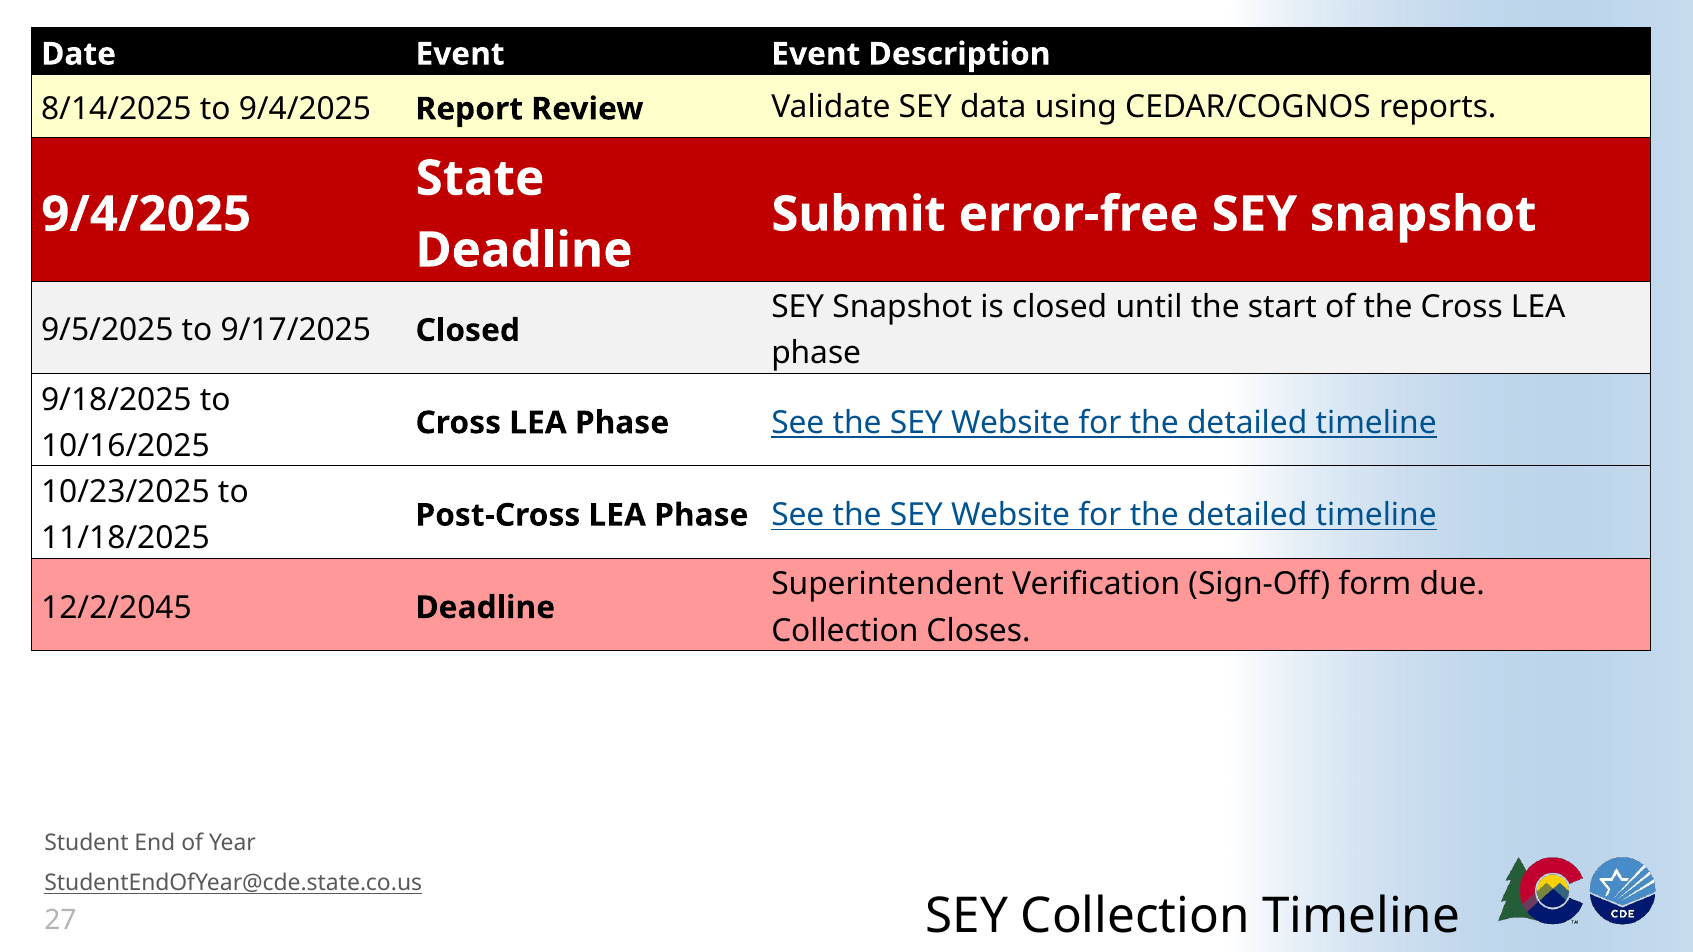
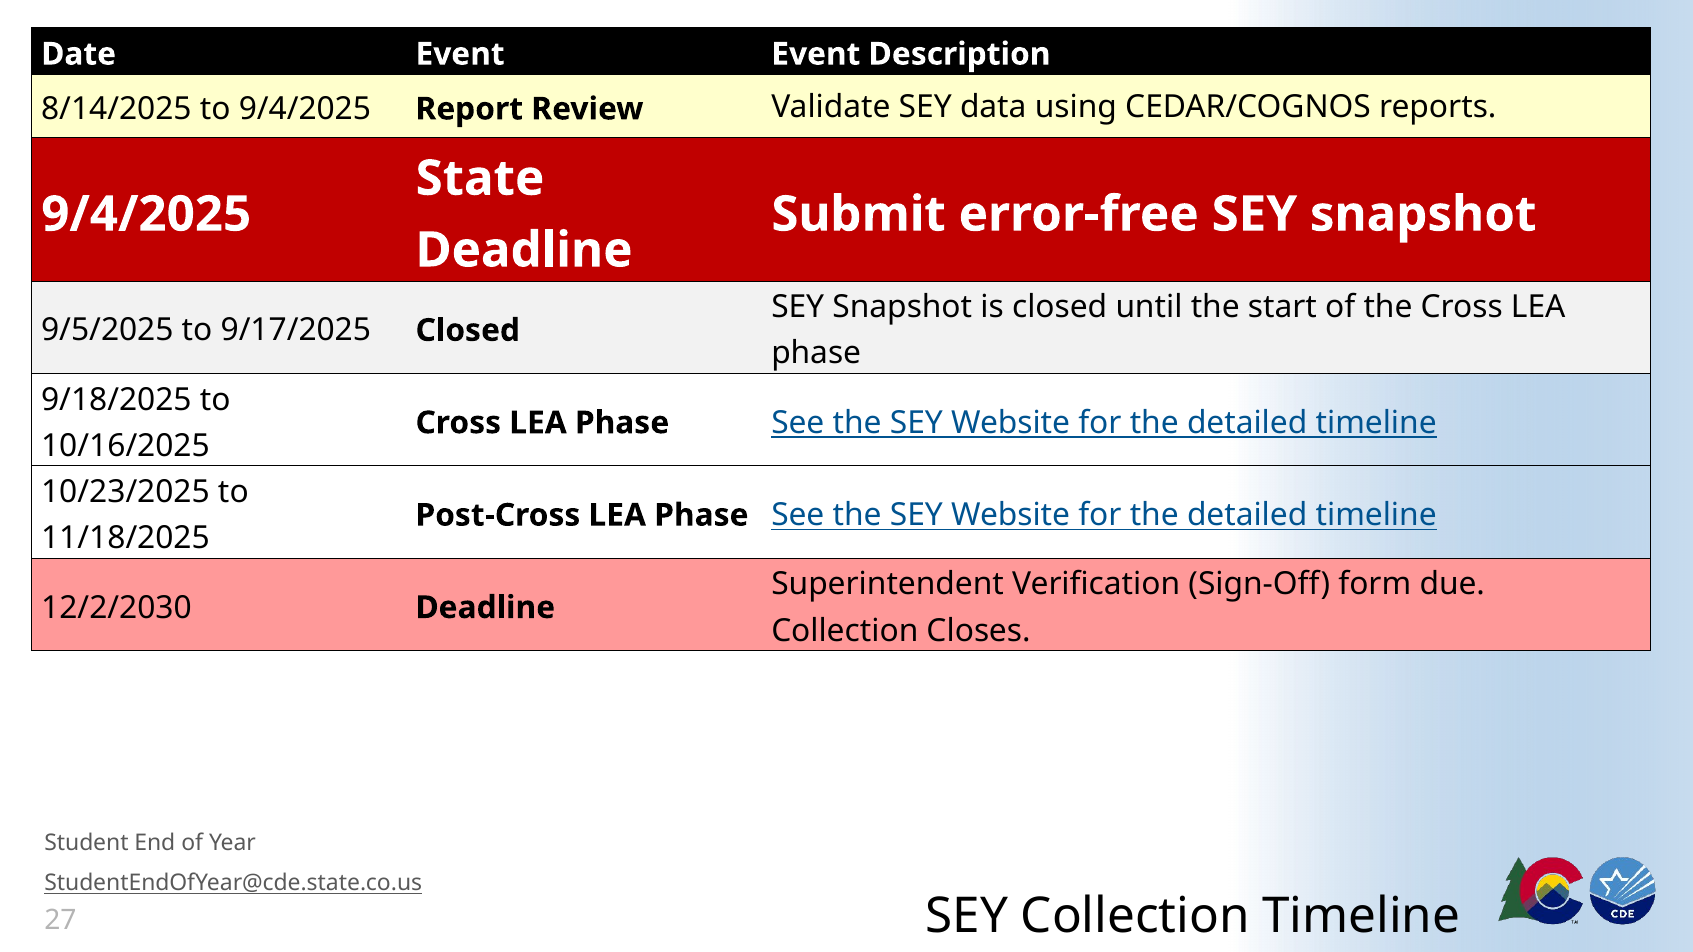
12/2/2045: 12/2/2045 -> 12/2/2030
